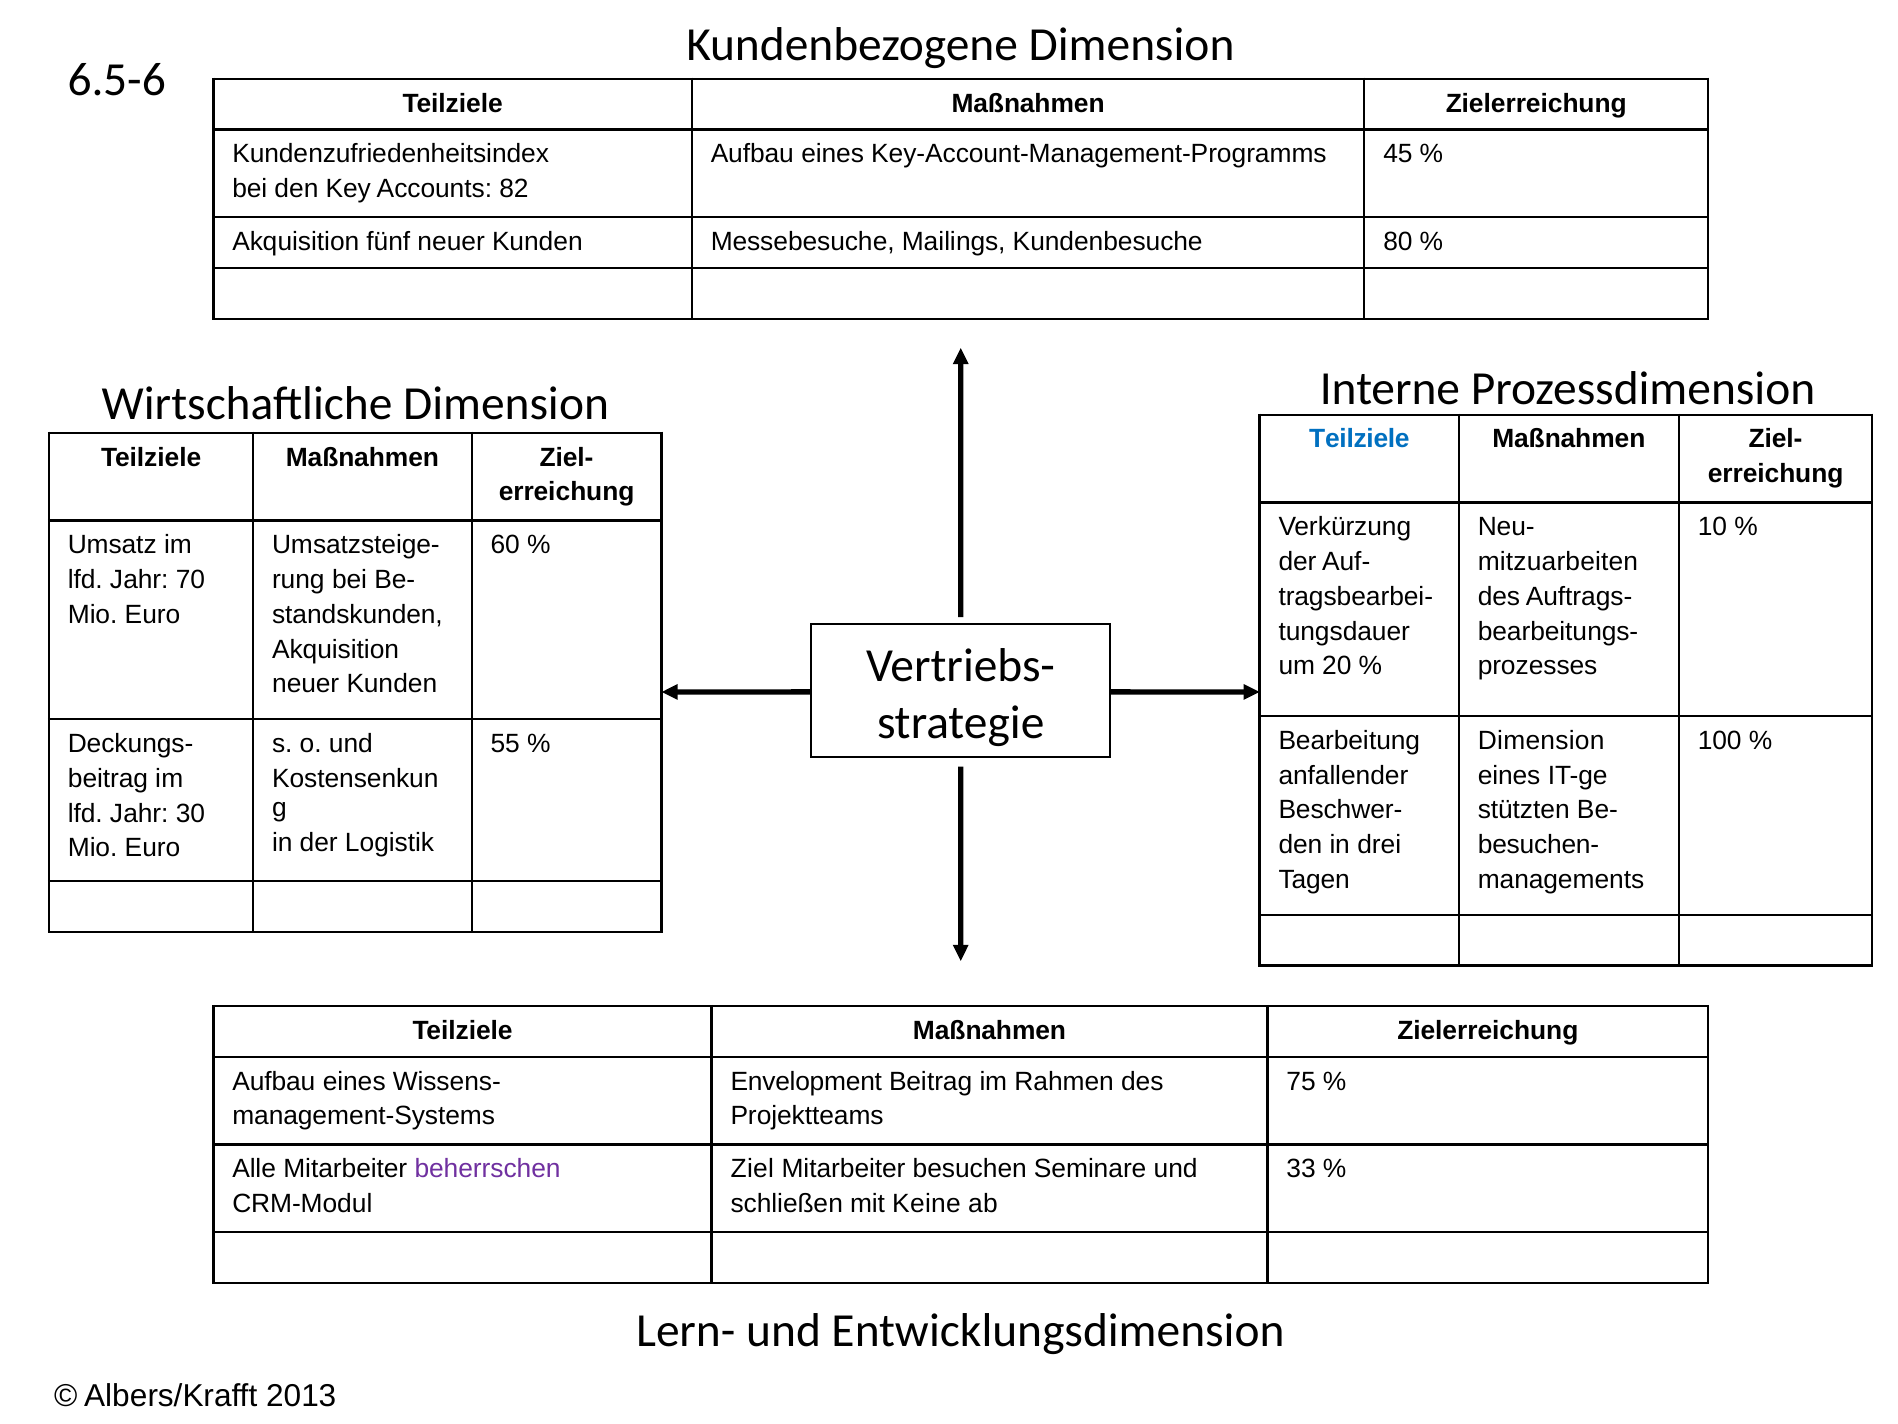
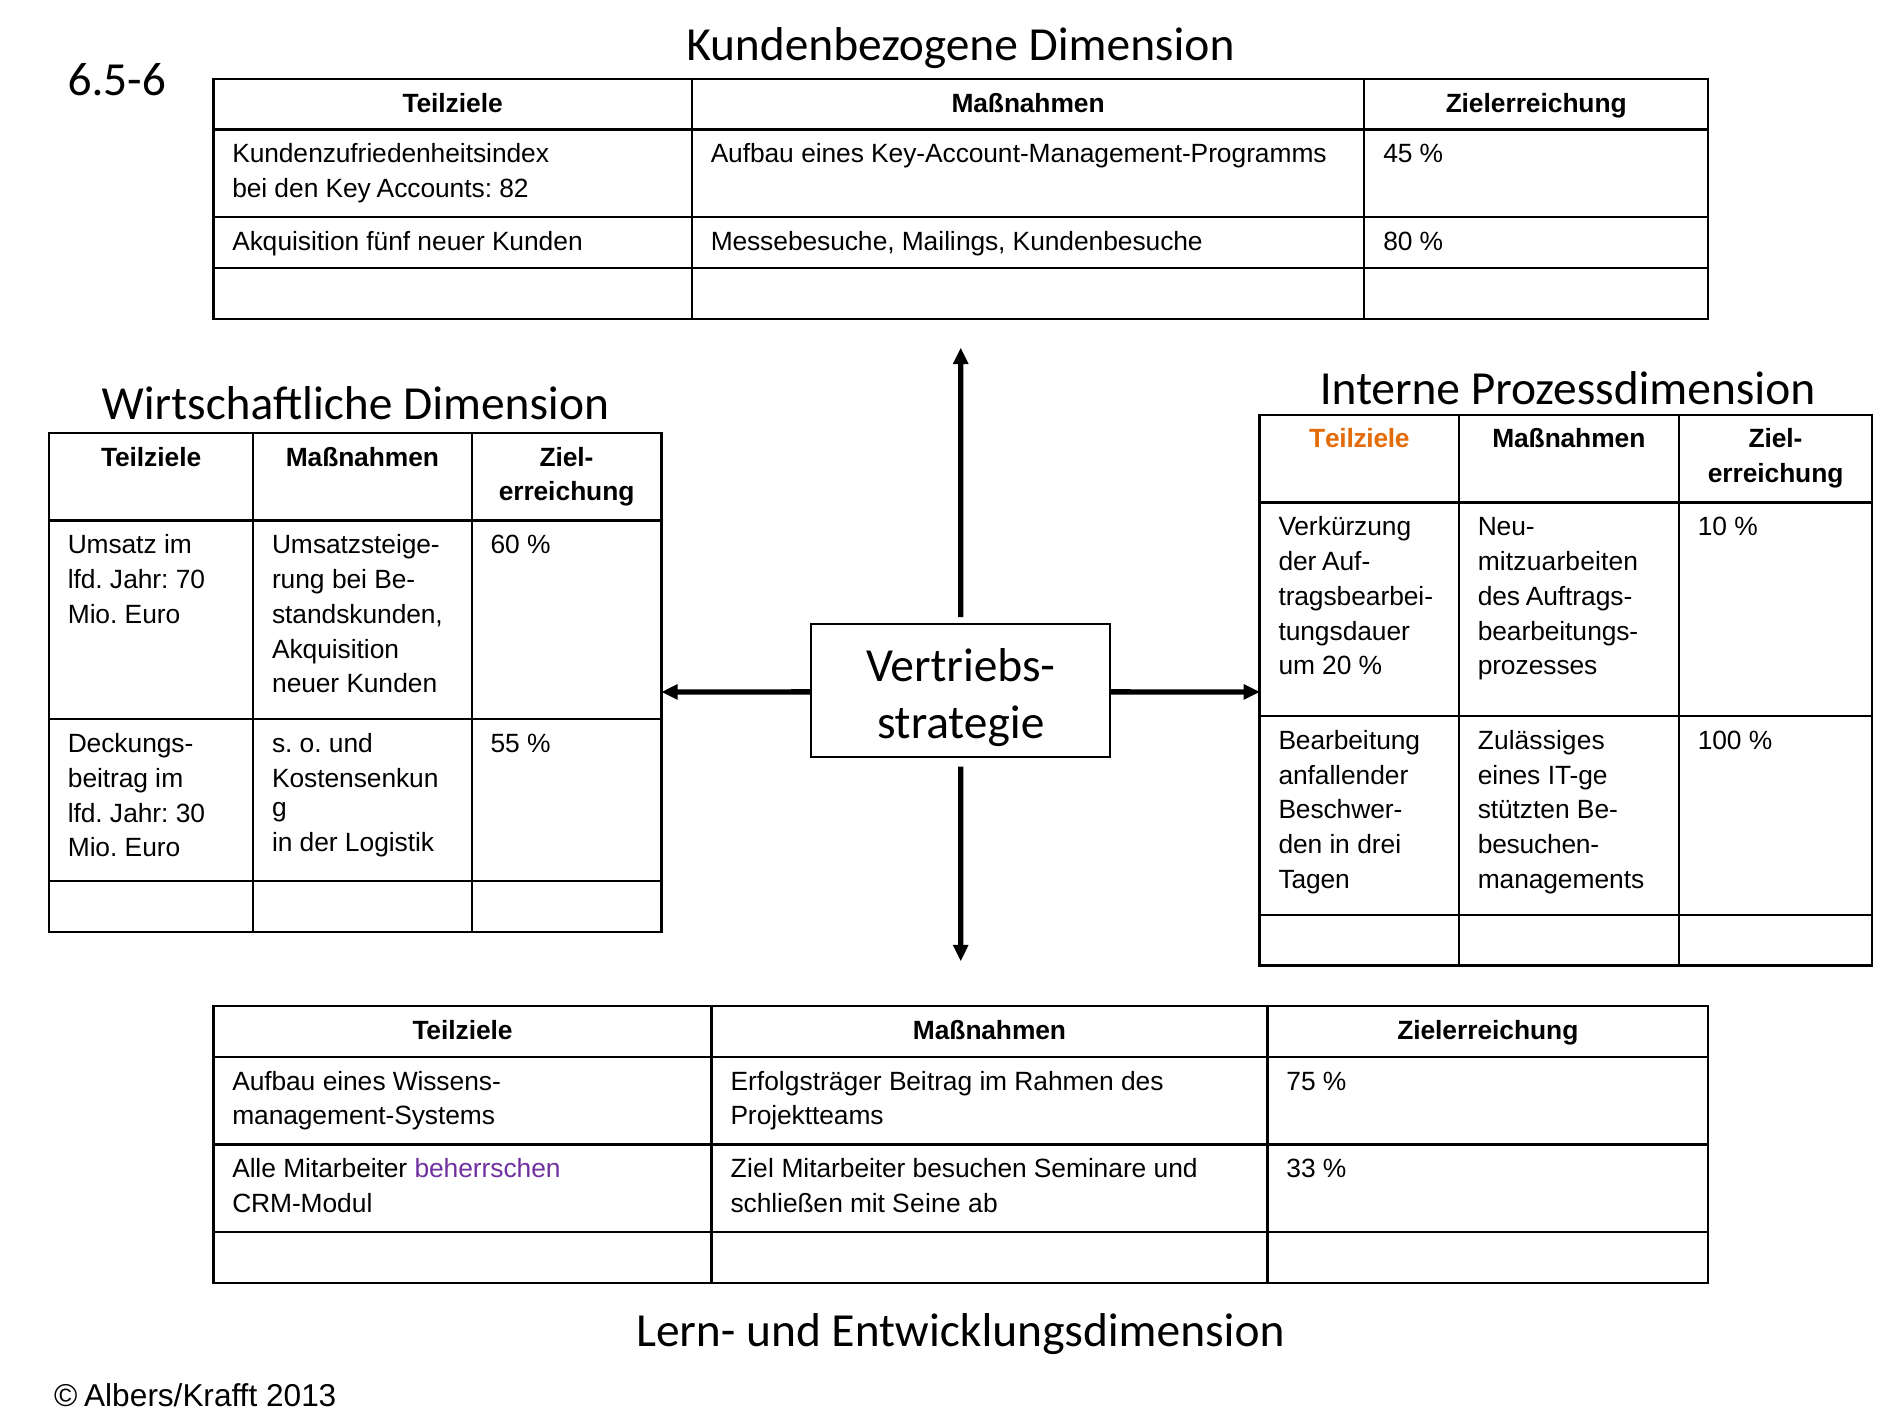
Teilziele at (1359, 439) colour: blue -> orange
Dimension at (1541, 740): Dimension -> Zulässiges
Envelopment: Envelopment -> Erfolgsträger
Keine: Keine -> Seine
